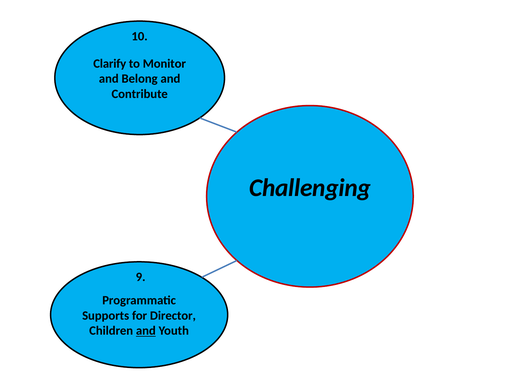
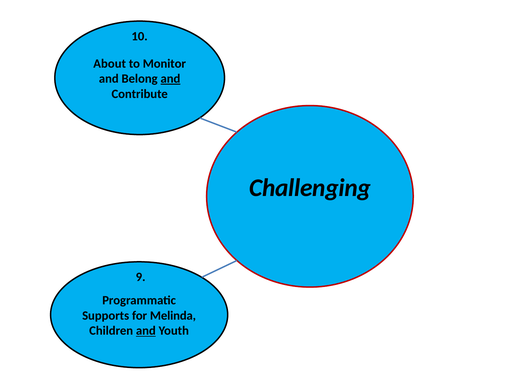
Clarify: Clarify -> About
and at (170, 79) underline: none -> present
Director: Director -> Melinda
